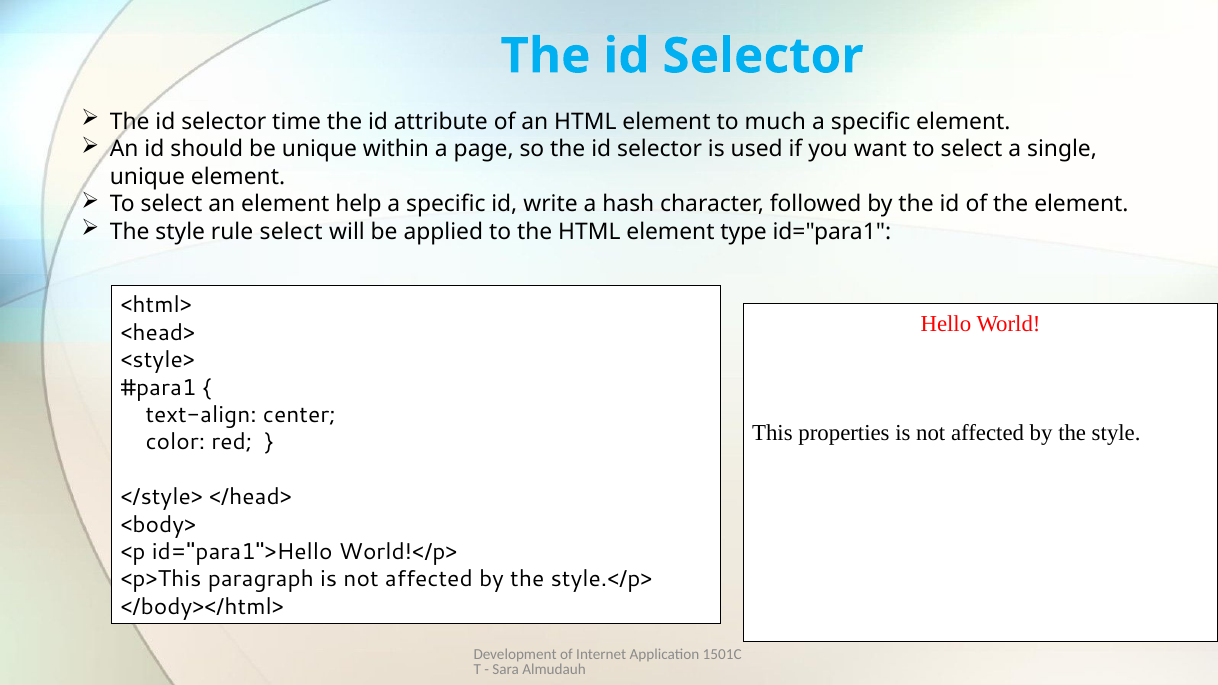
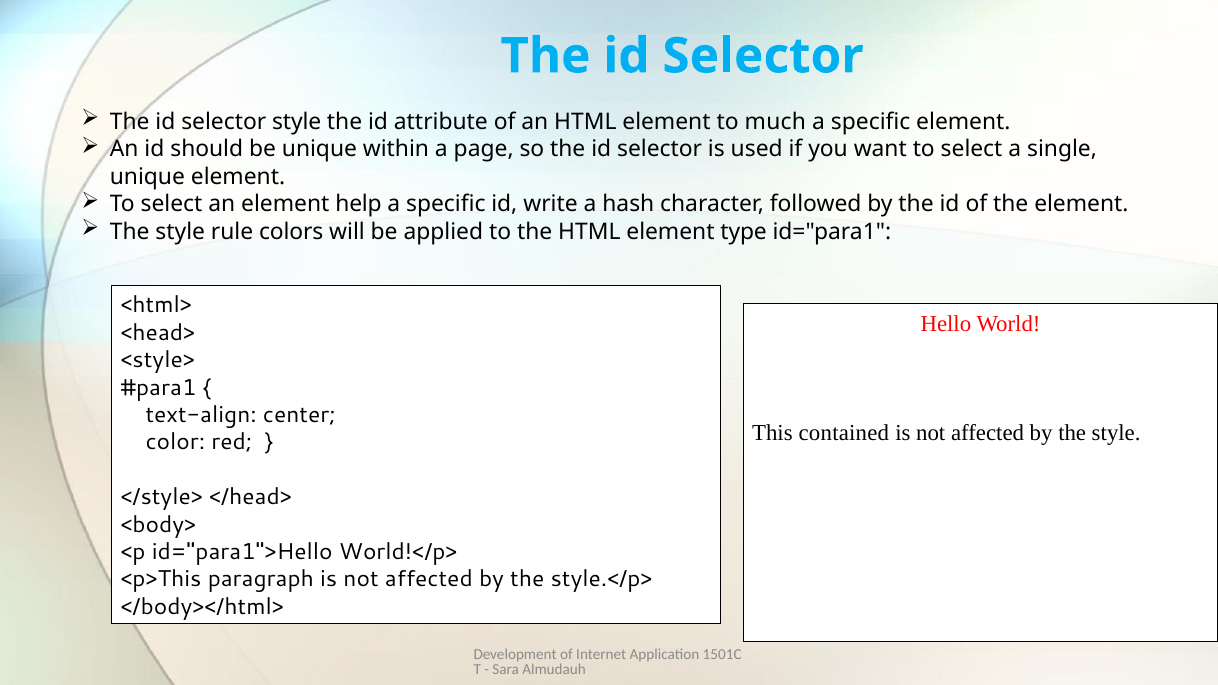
selector time: time -> style
rule select: select -> colors
properties: properties -> contained
